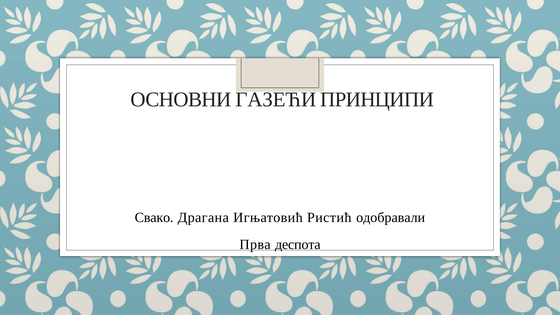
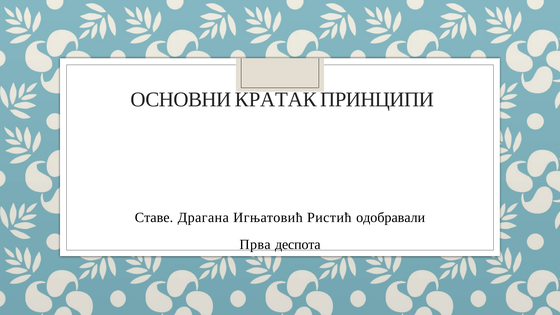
ГАЗЕЋИ: ГАЗЕЋИ -> КРАТАК
Свако: Свако -> Ставе
